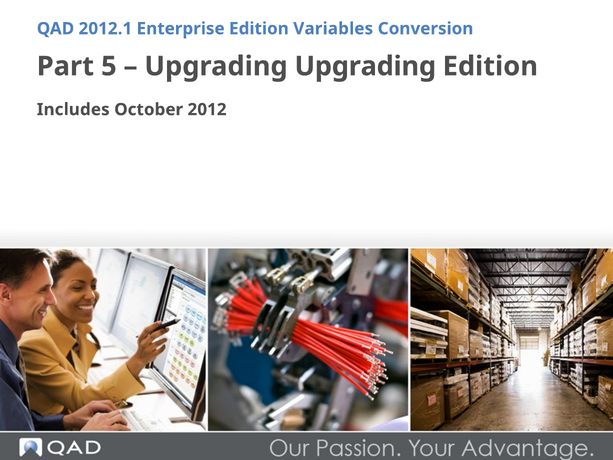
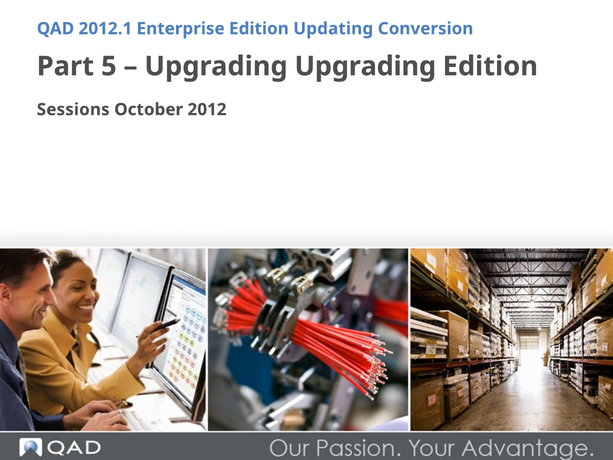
Variables: Variables -> Updating
Includes: Includes -> Sessions
